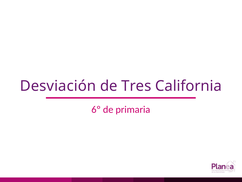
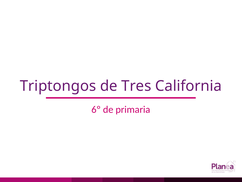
Desviación: Desviación -> Triptongos
